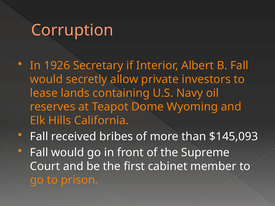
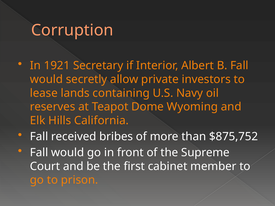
1926: 1926 -> 1921
$145,093: $145,093 -> $875,752
